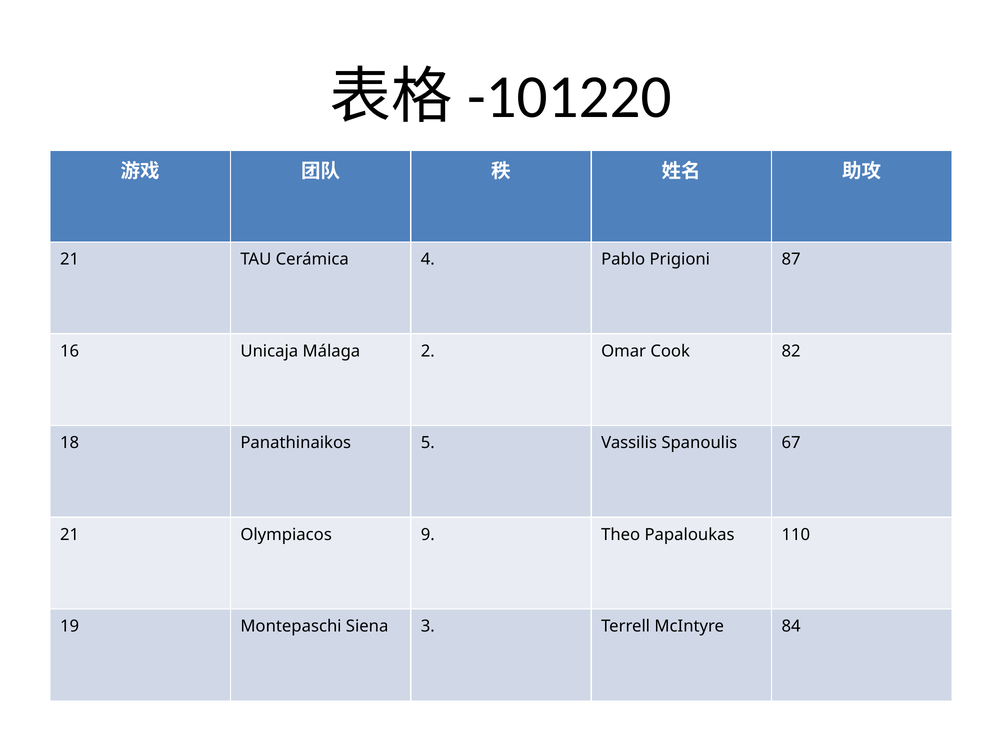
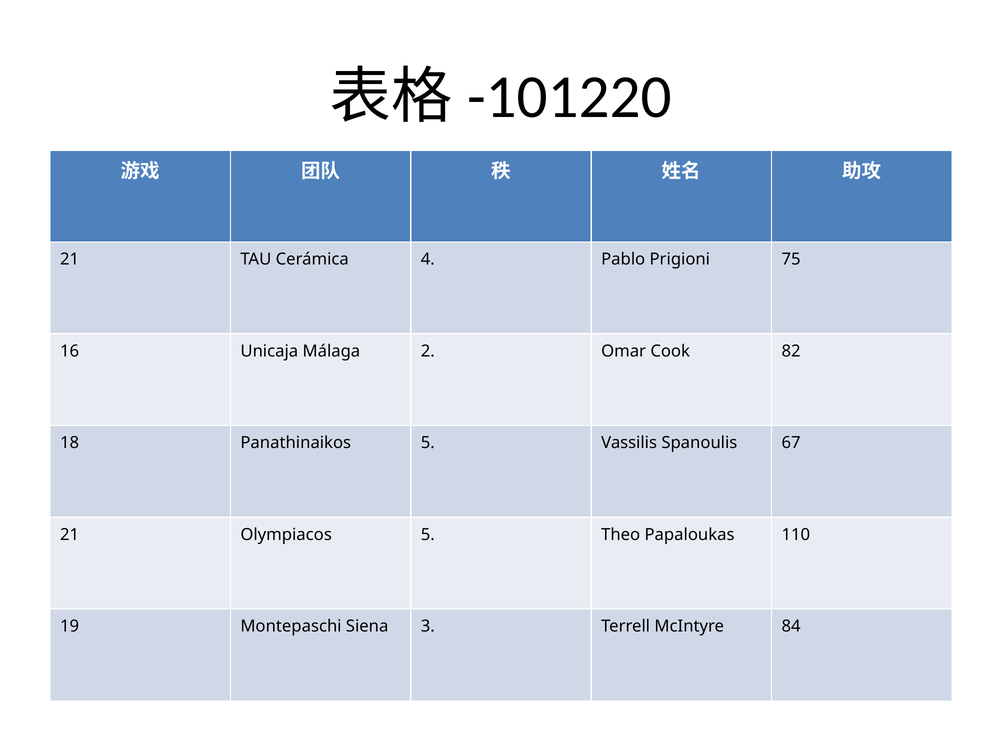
87: 87 -> 75
Olympiacos 9: 9 -> 5
